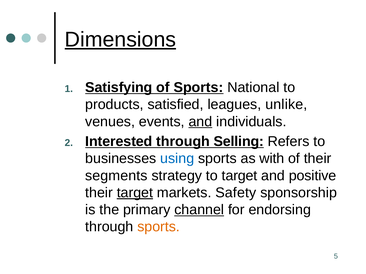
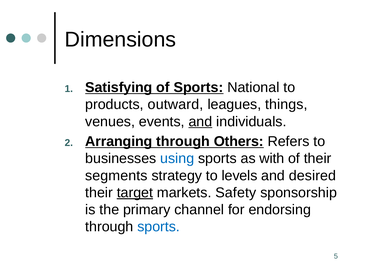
Dimensions underline: present -> none
satisfied: satisfied -> outward
unlike: unlike -> things
Interested: Interested -> Arranging
Selling: Selling -> Others
to target: target -> levels
positive: positive -> desired
channel underline: present -> none
sports at (159, 227) colour: orange -> blue
